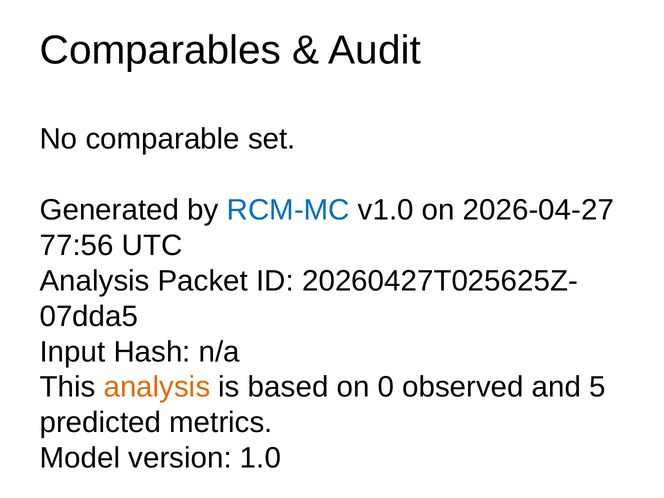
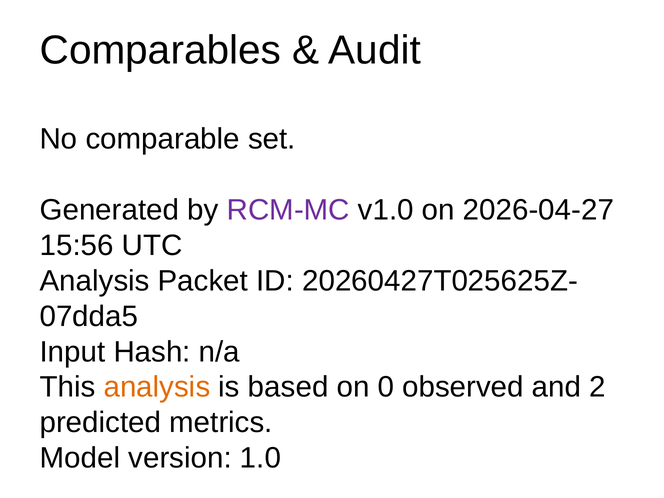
RCM-MC colour: blue -> purple
77:56: 77:56 -> 15:56
5: 5 -> 2
